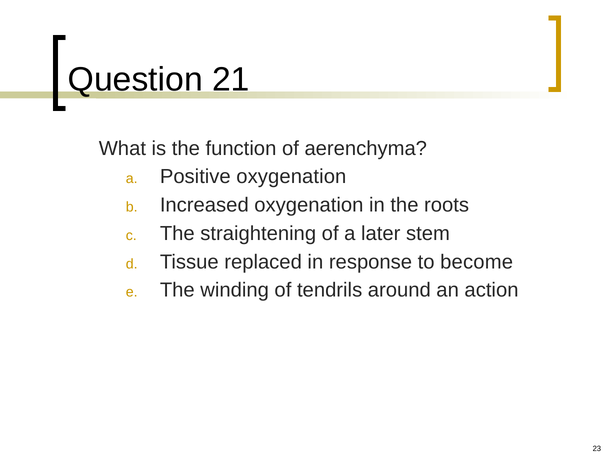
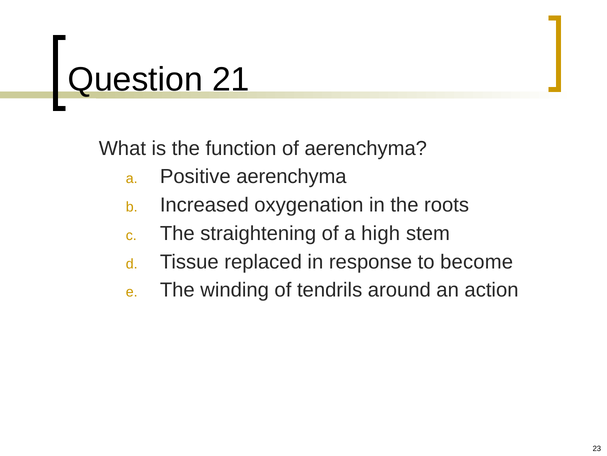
Positive oxygenation: oxygenation -> aerenchyma
later: later -> high
